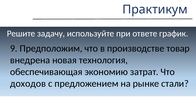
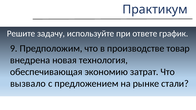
доходов: доходов -> вызвало
